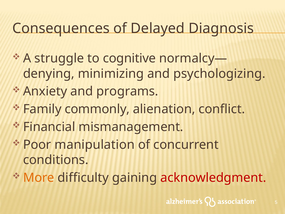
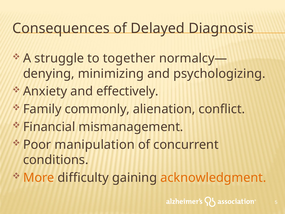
cognitive: cognitive -> together
programs: programs -> effectively
acknowledgment colour: red -> orange
